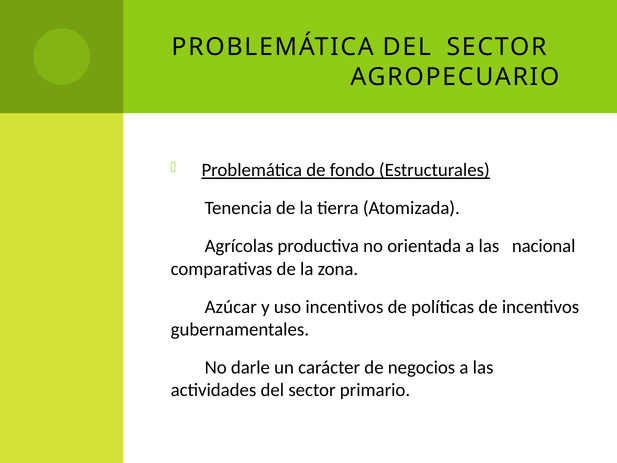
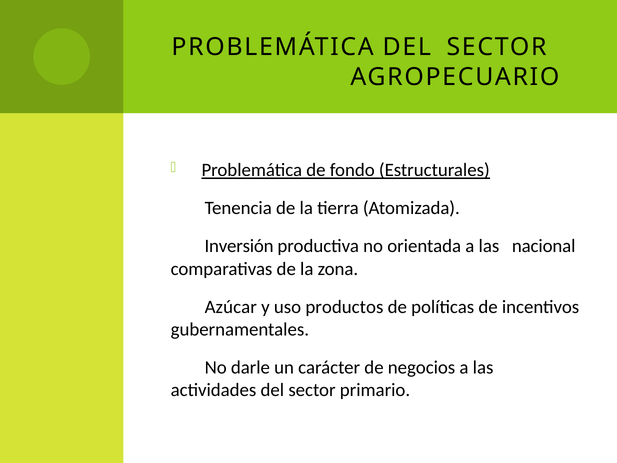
Agrícolas: Agrícolas -> Inversión
uso incentivos: incentivos -> productos
